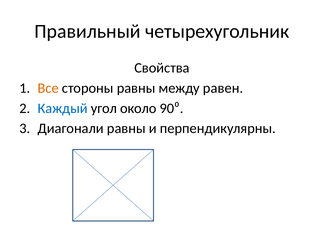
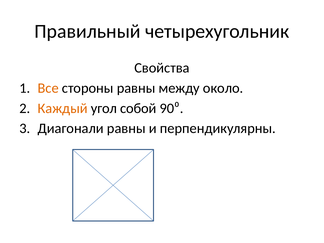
равен: равен -> около
Каждый colour: blue -> orange
около: около -> собой
